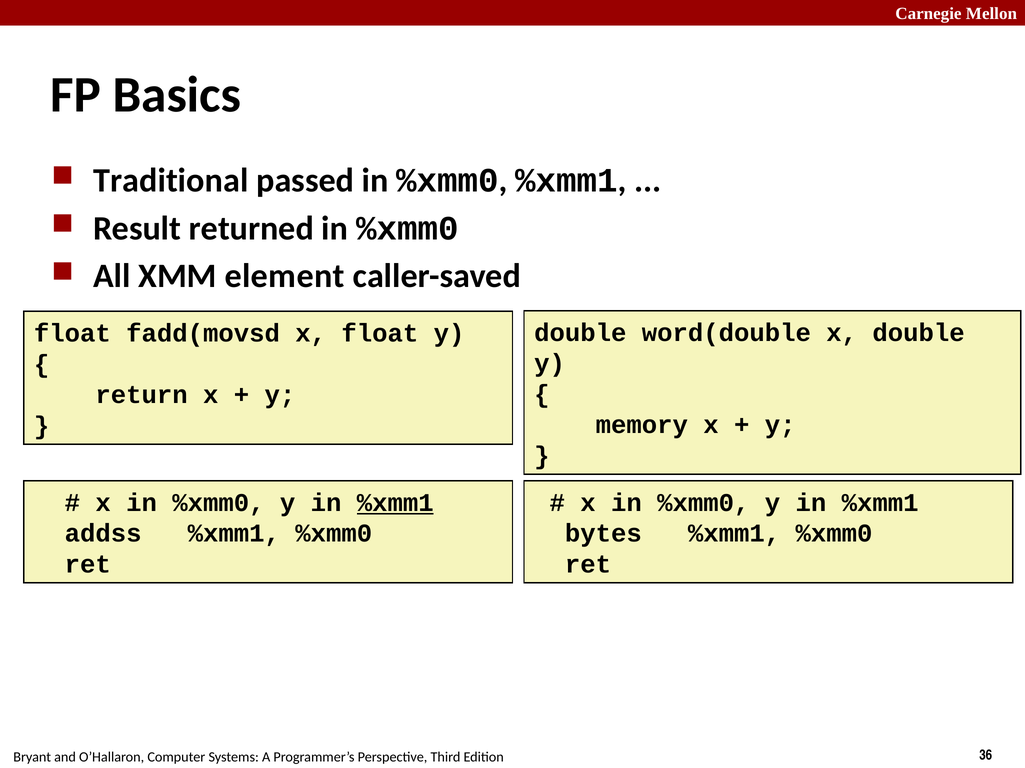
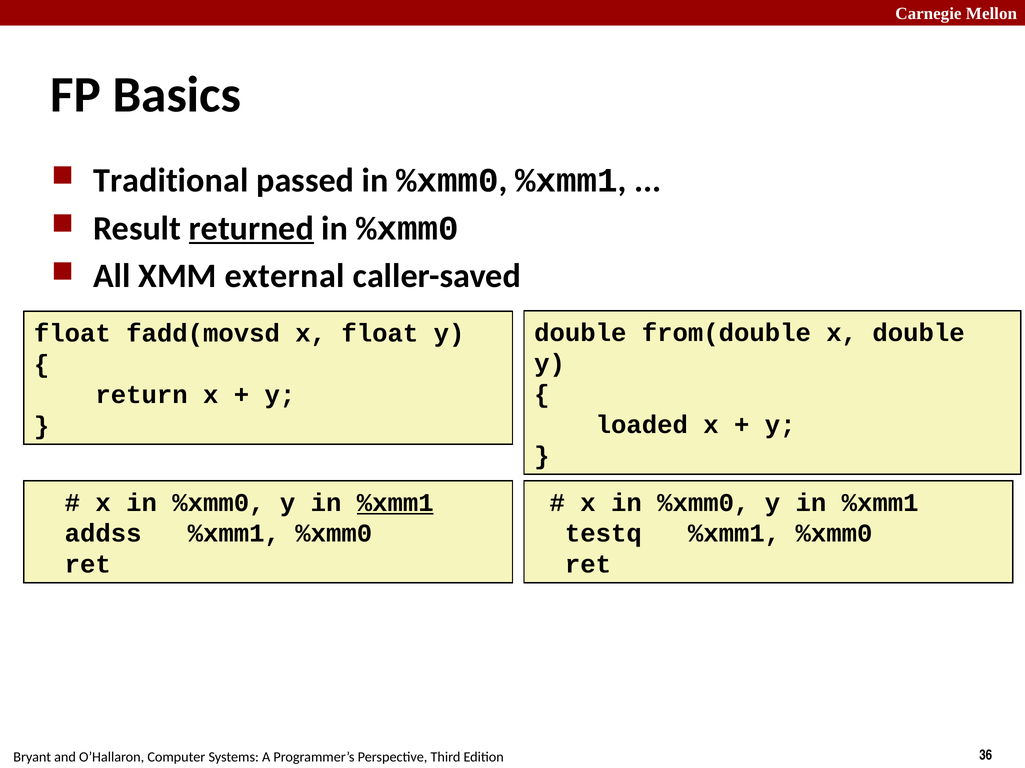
returned underline: none -> present
element: element -> external
word(double: word(double -> from(double
memory: memory -> loaded
bytes: bytes -> testq
